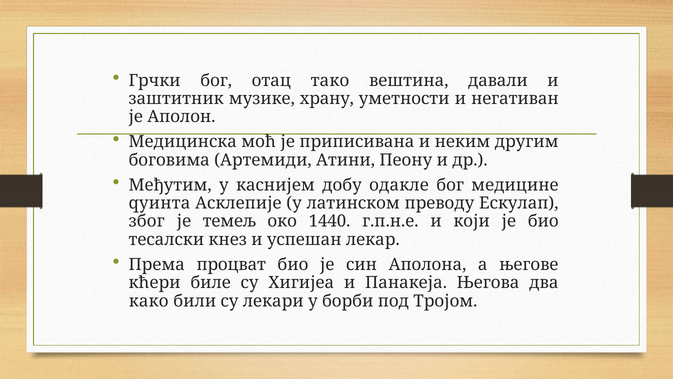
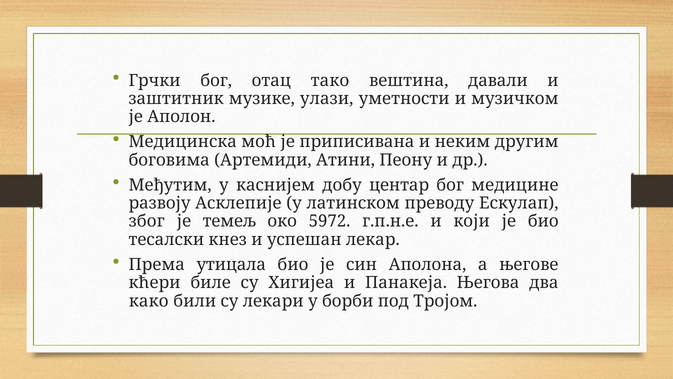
храну: храну -> улази
негативан: негативан -> музичком
одакле: одакле -> центар
qуинта: qуинта -> развоју
1440: 1440 -> 5972
процват: процват -> утицала
